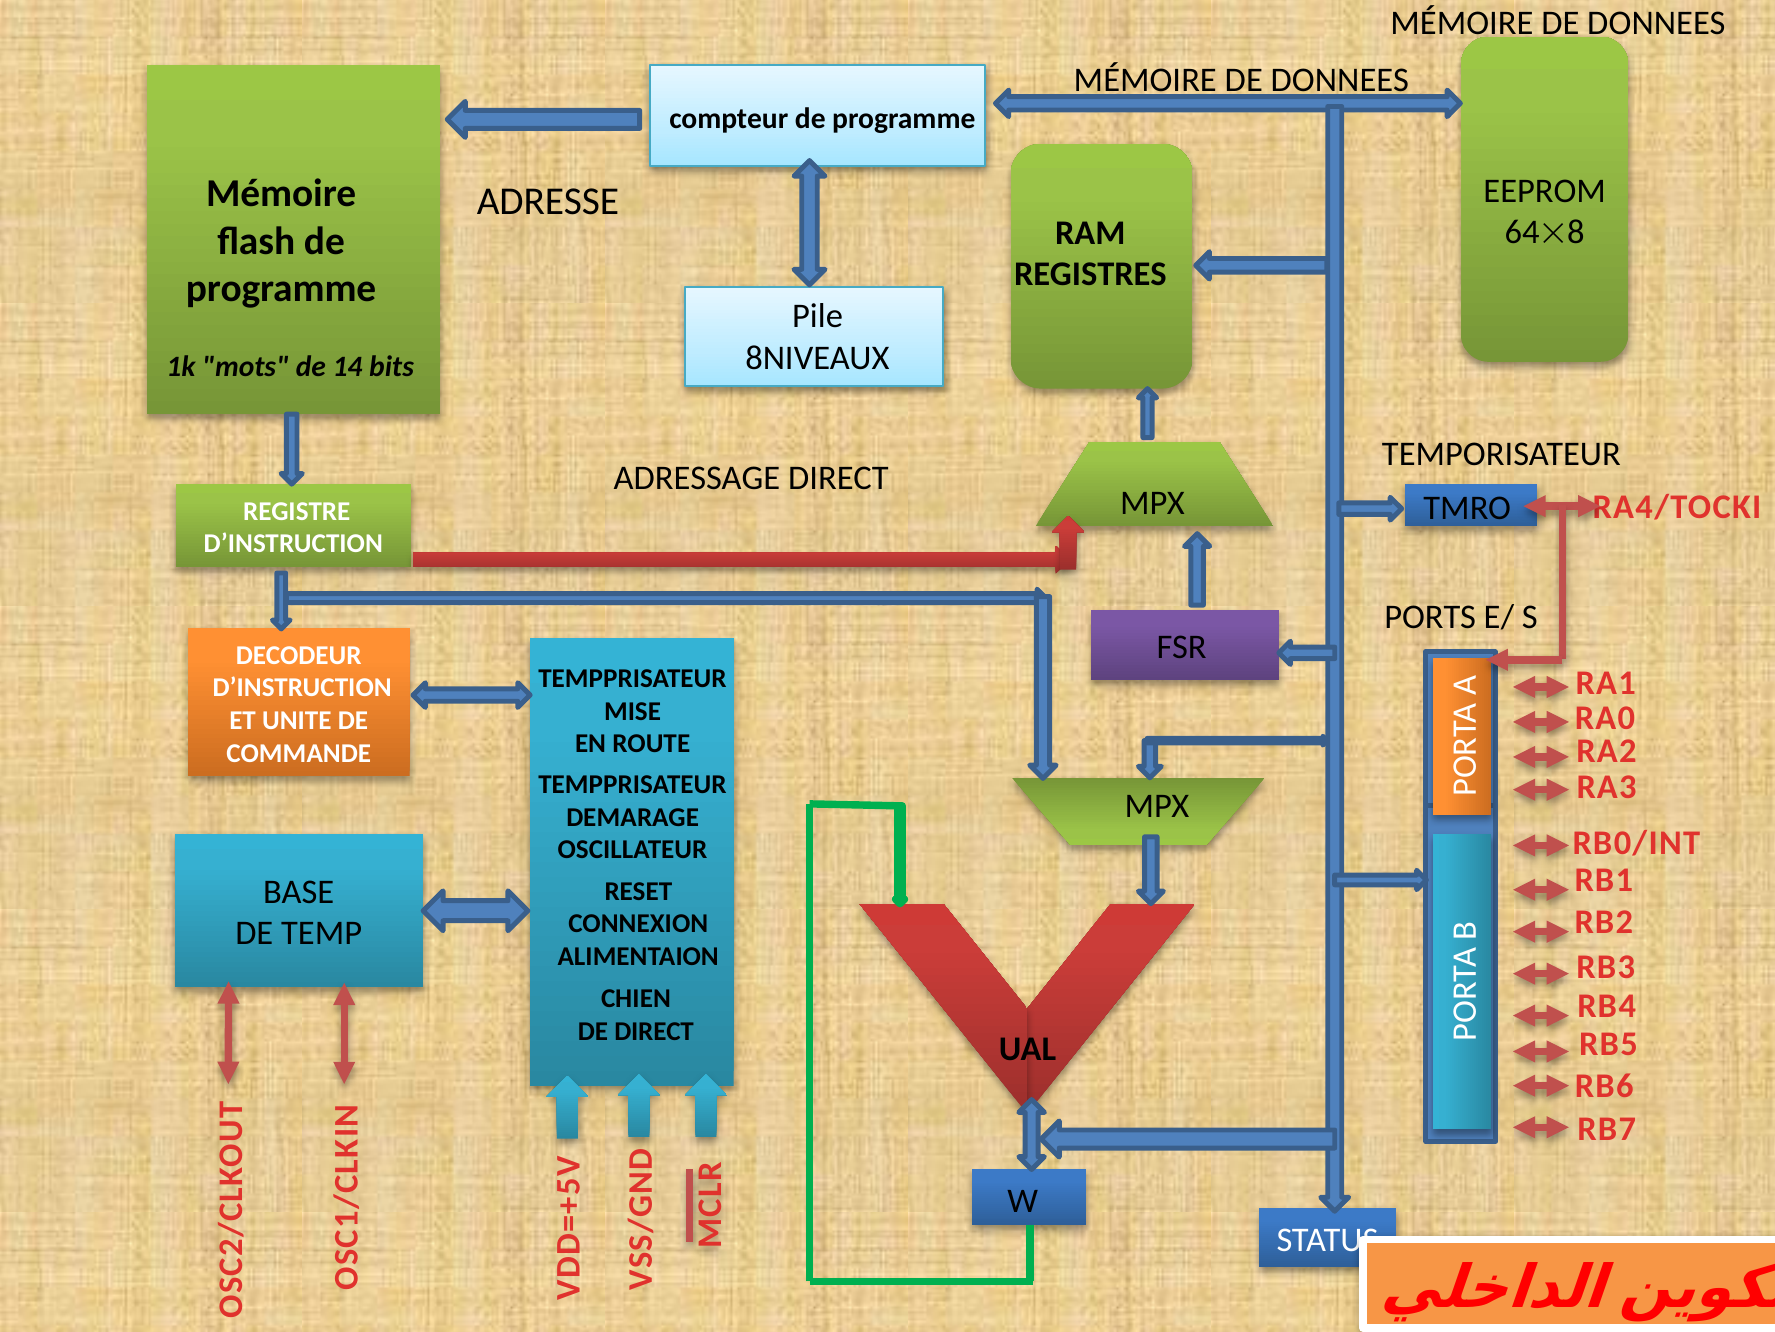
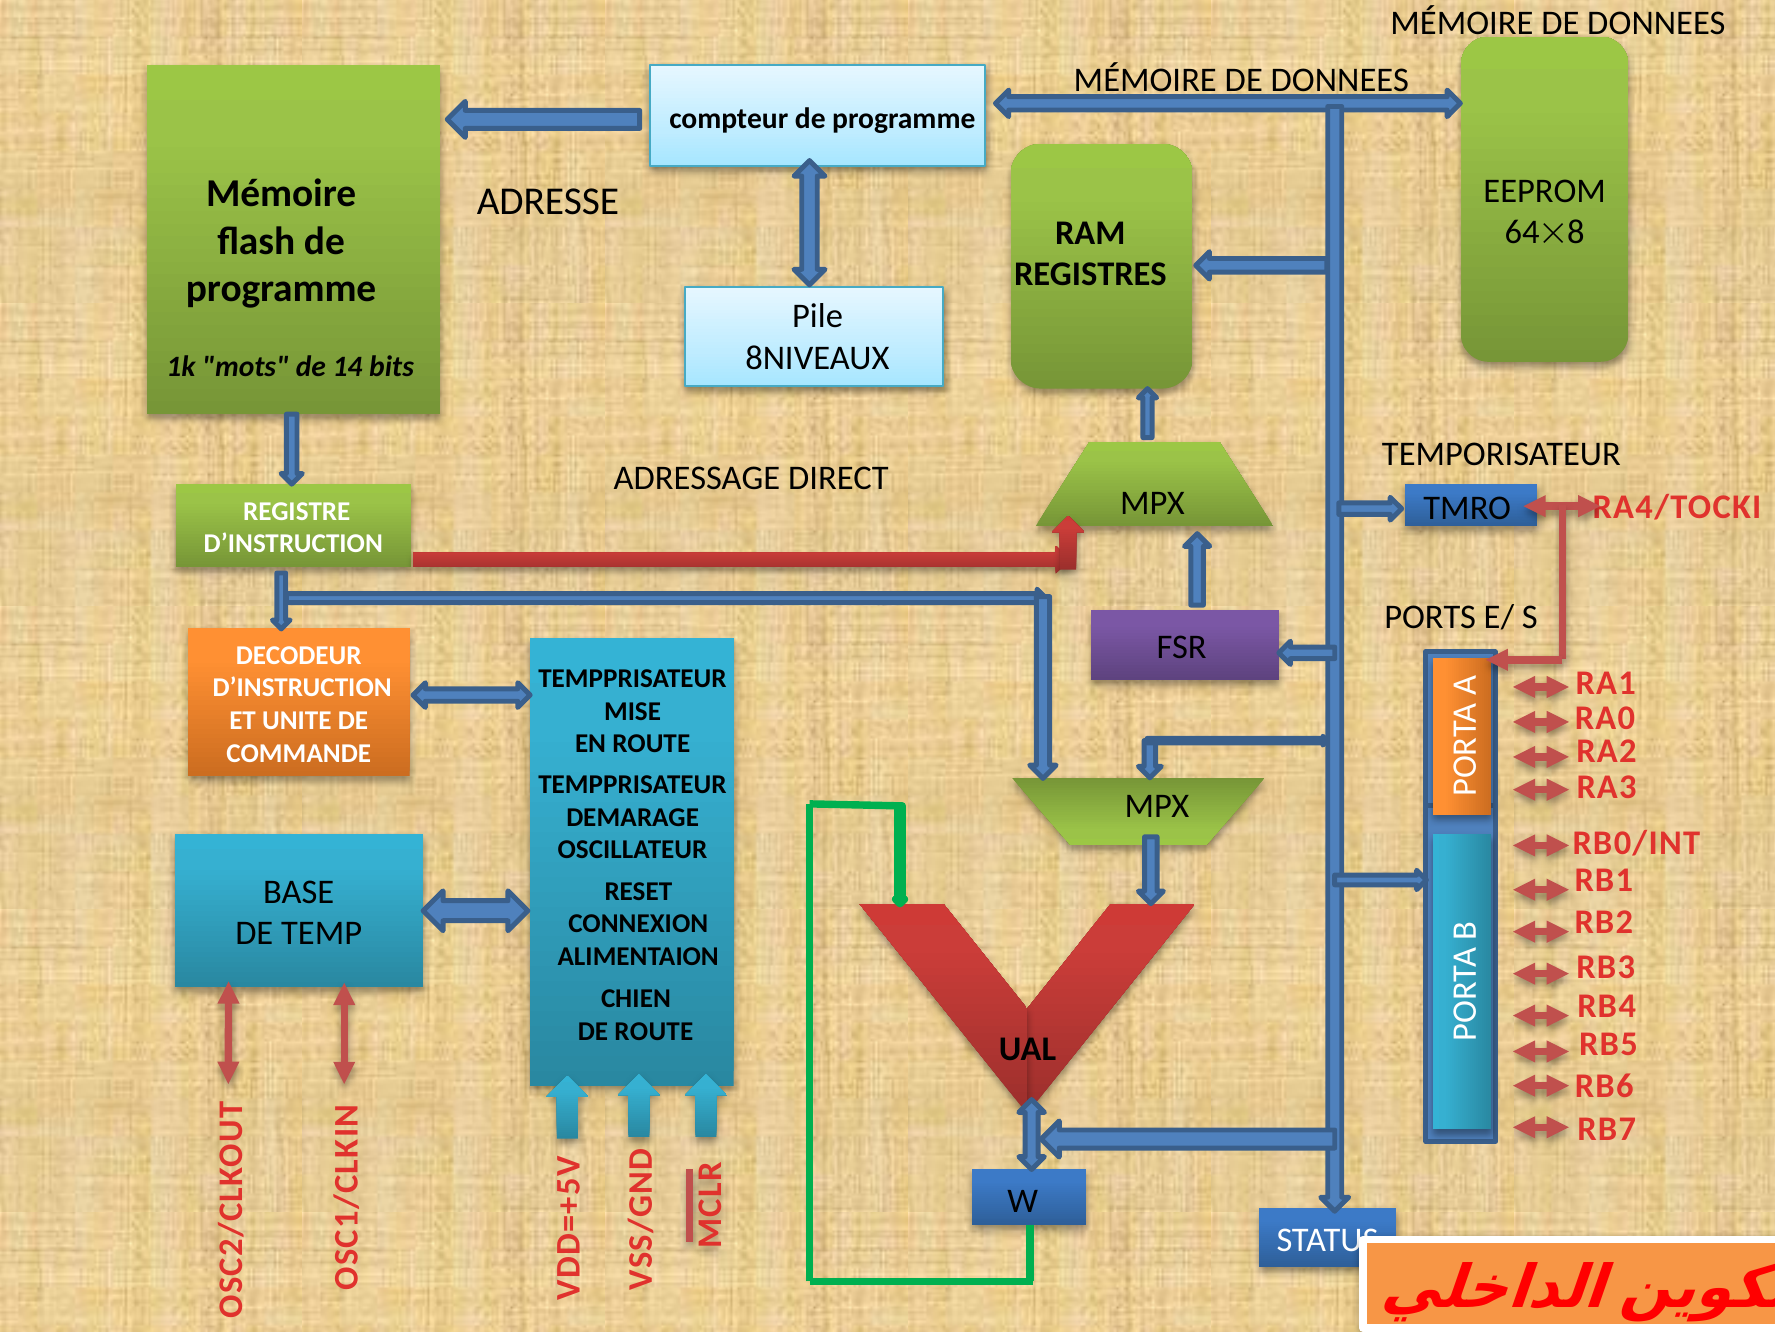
DE DIRECT: DIRECT -> ROUTE
